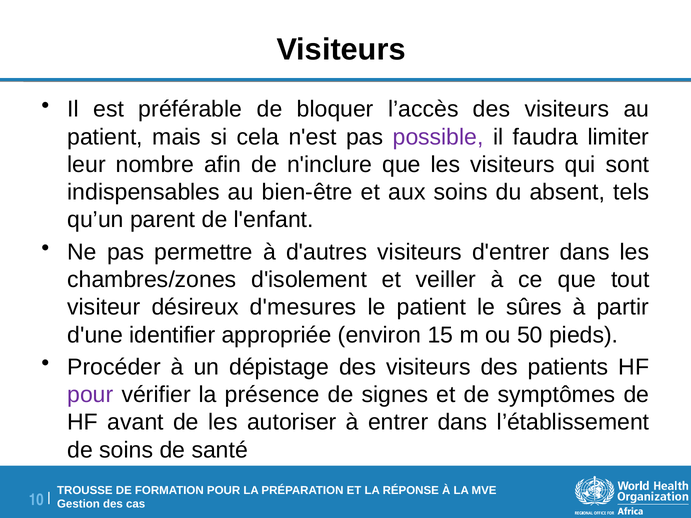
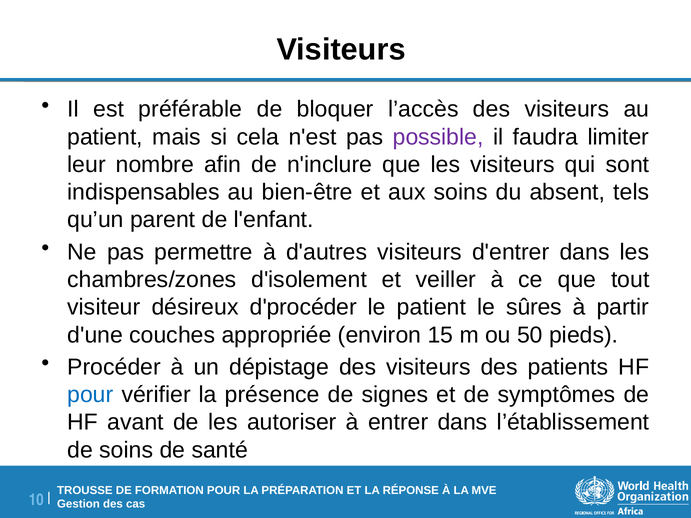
d'mesures: d'mesures -> d'procéder
identifier: identifier -> couches
pour at (90, 395) colour: purple -> blue
